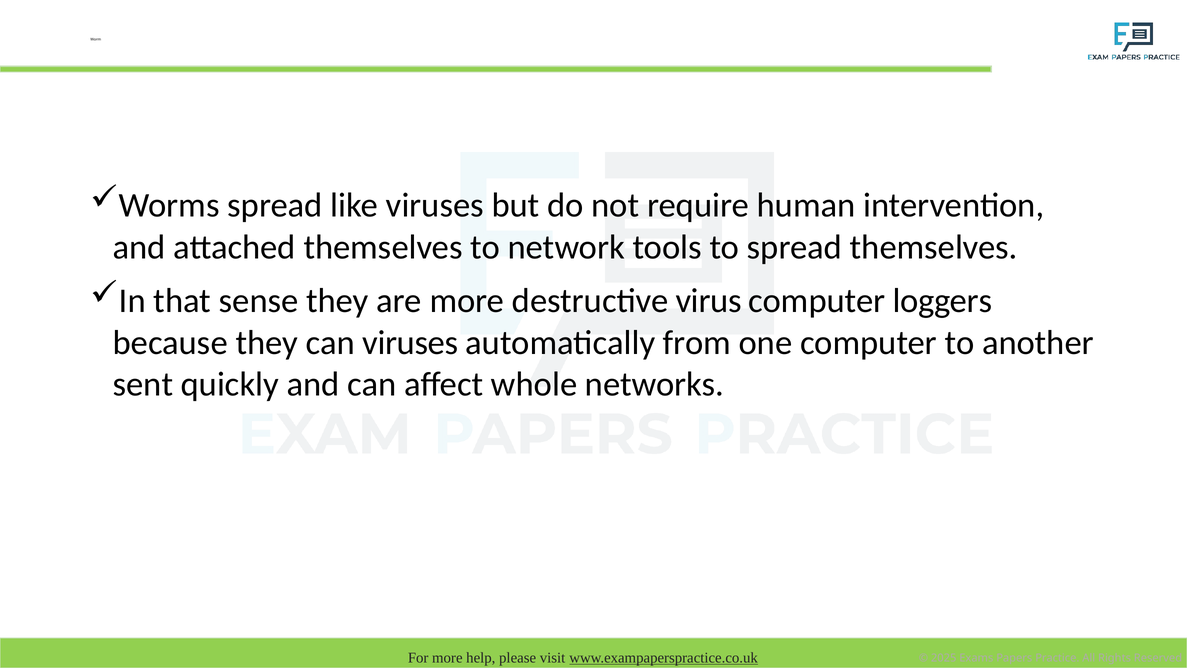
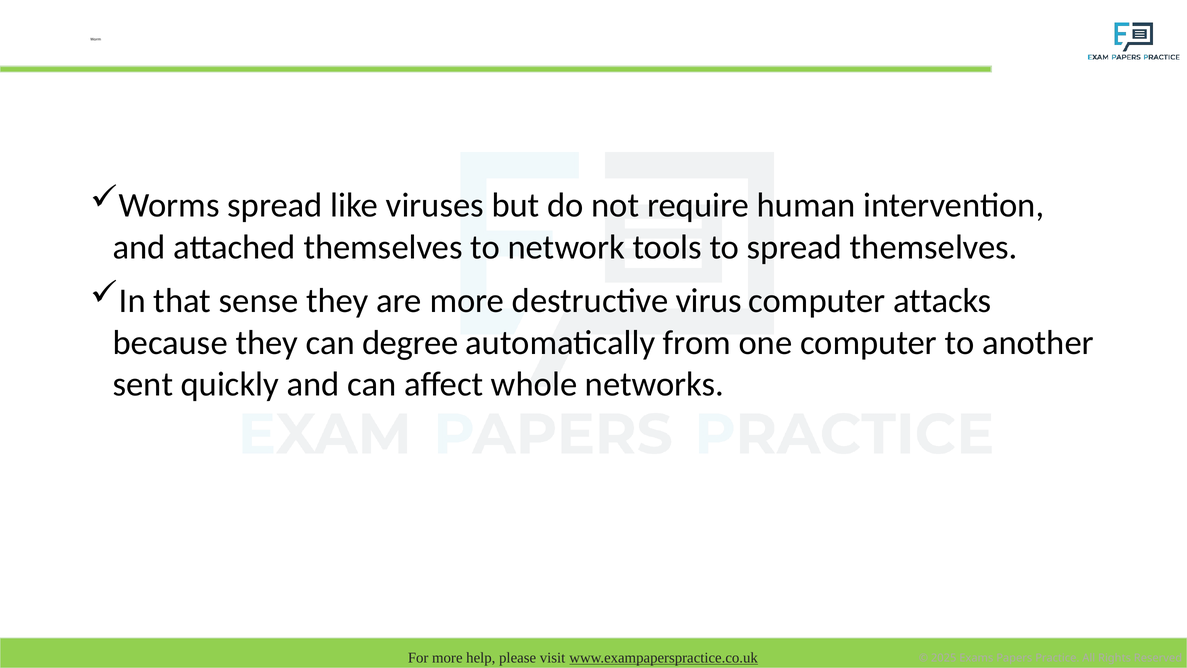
loggers: loggers -> attacks
can viruses: viruses -> degree
